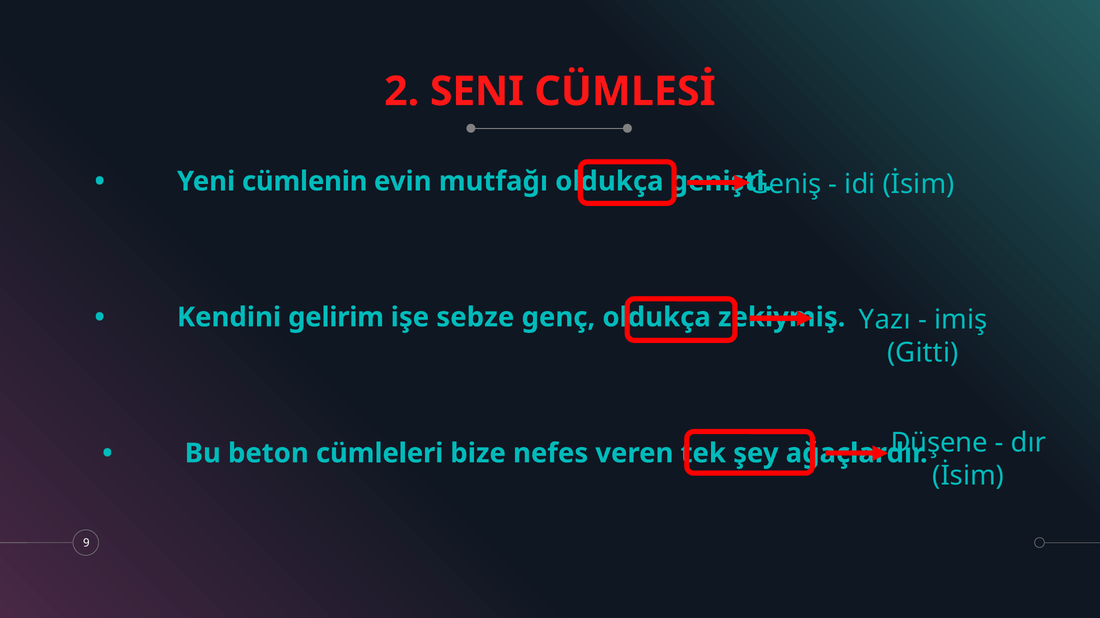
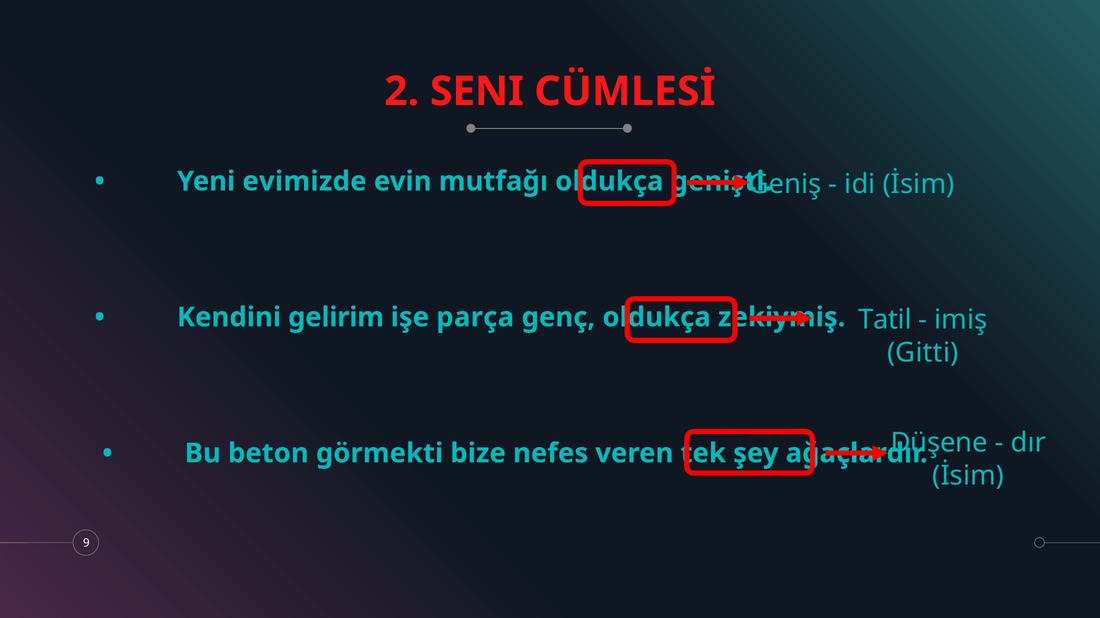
cümlenin: cümlenin -> evimizde
sebze: sebze -> parça
Yazı: Yazı -> Tatil
cümleleri: cümleleri -> görmekti
